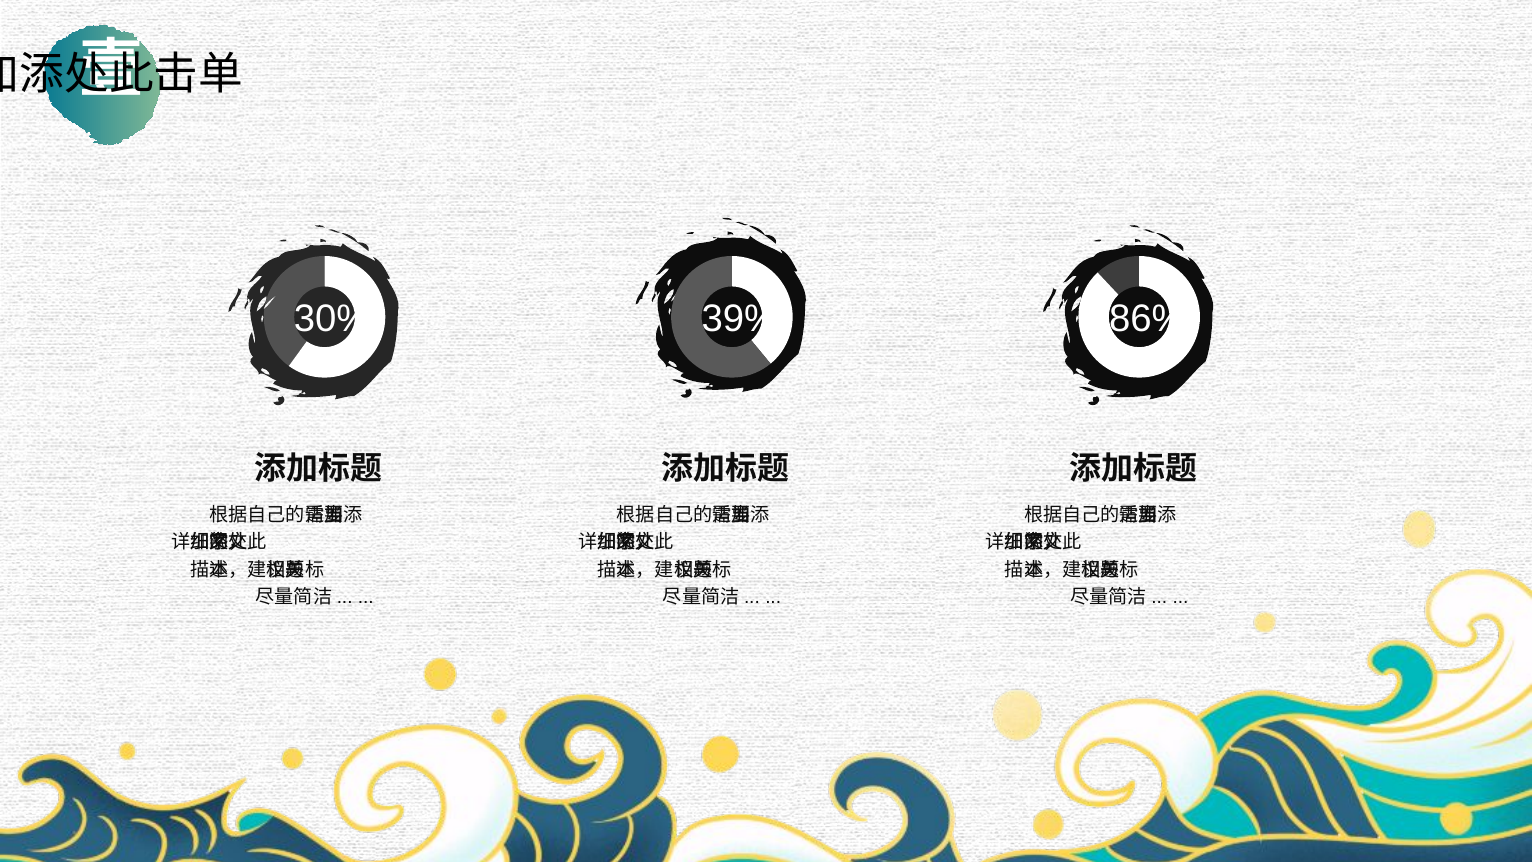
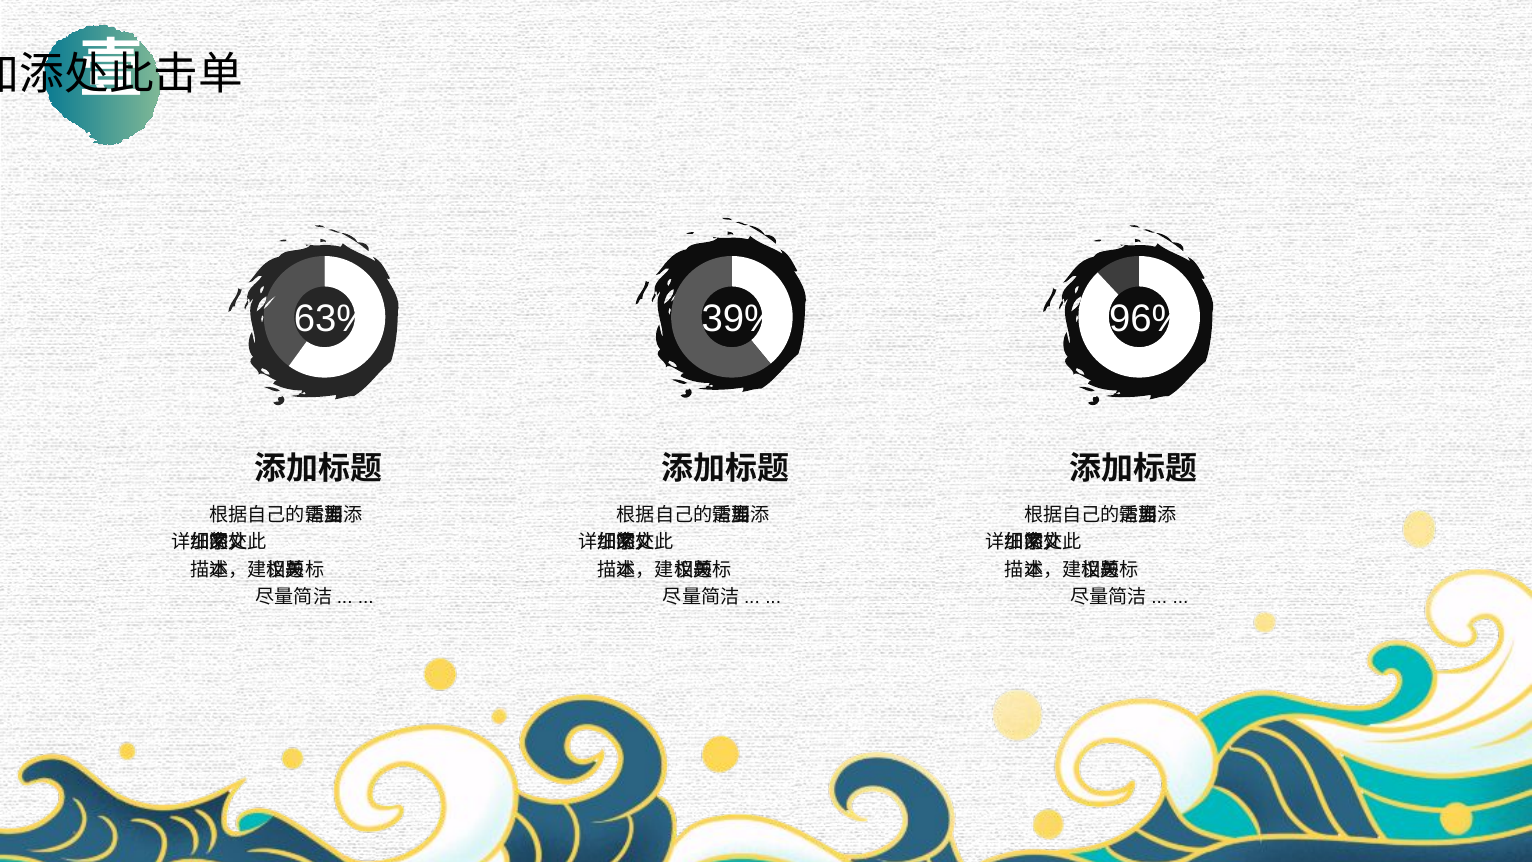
30%: 30% -> 63%
86%: 86% -> 96%
